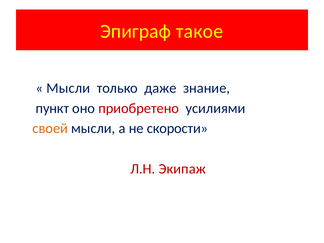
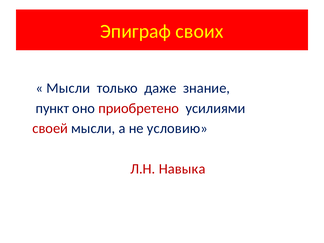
такое: такое -> своих
своей colour: orange -> red
скорости: скорости -> условию
Экипаж: Экипаж -> Навыка
